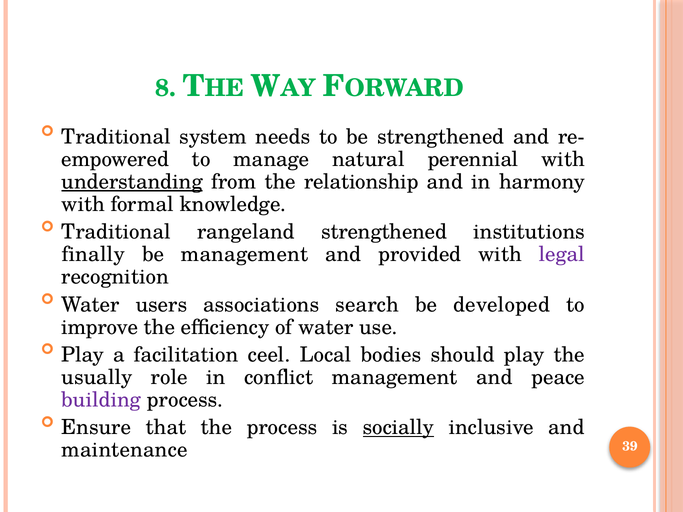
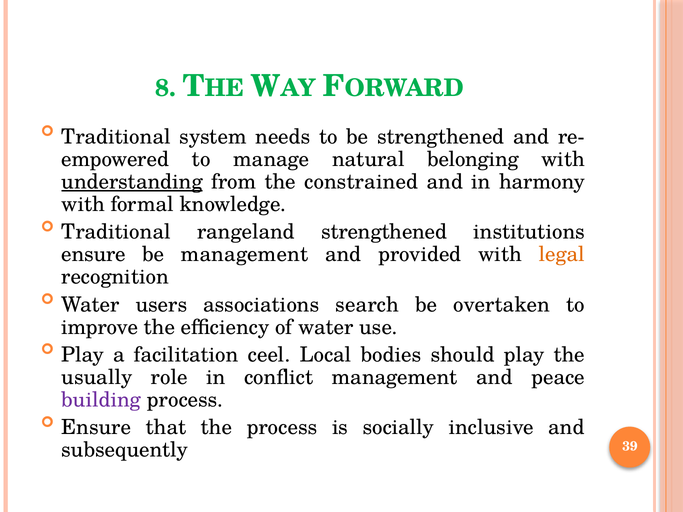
perennial: perennial -> belonging
relationship: relationship -> constrained
finally at (93, 255): finally -> ensure
legal colour: purple -> orange
developed: developed -> overtaken
socially underline: present -> none
maintenance: maintenance -> subsequently
